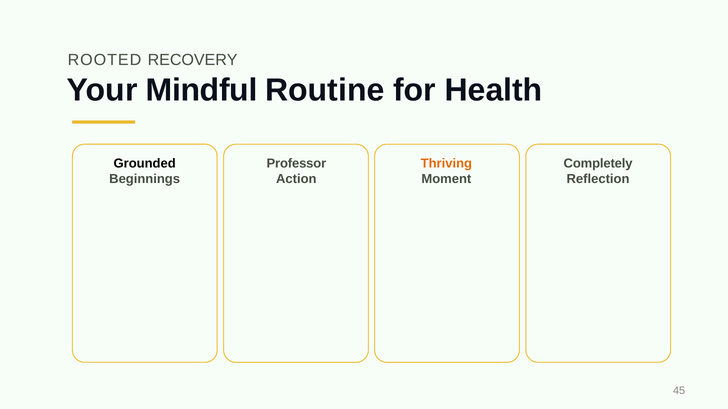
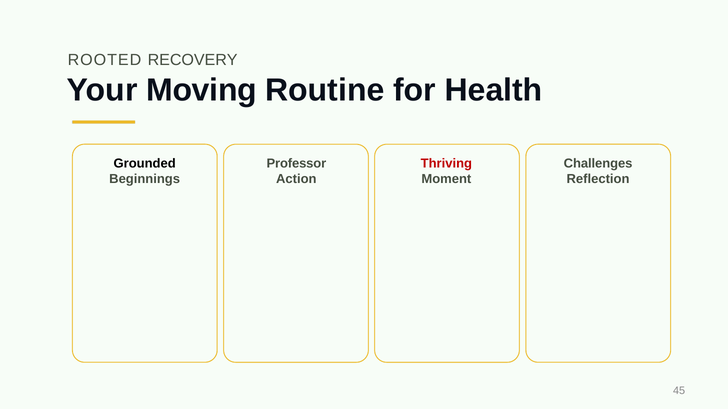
Mindful: Mindful -> Moving
Thriving colour: orange -> red
Completely: Completely -> Challenges
